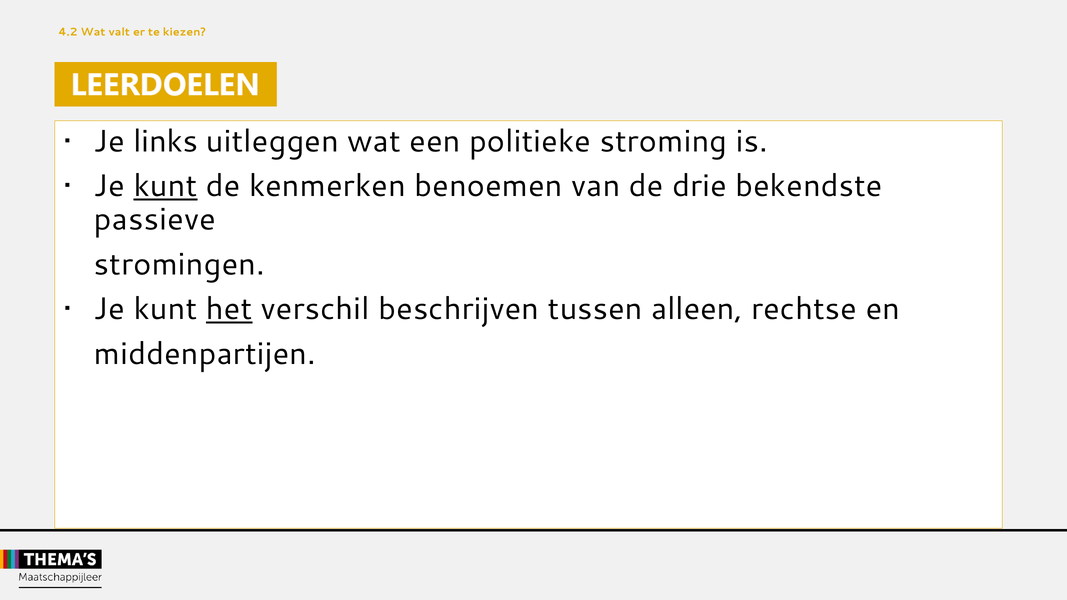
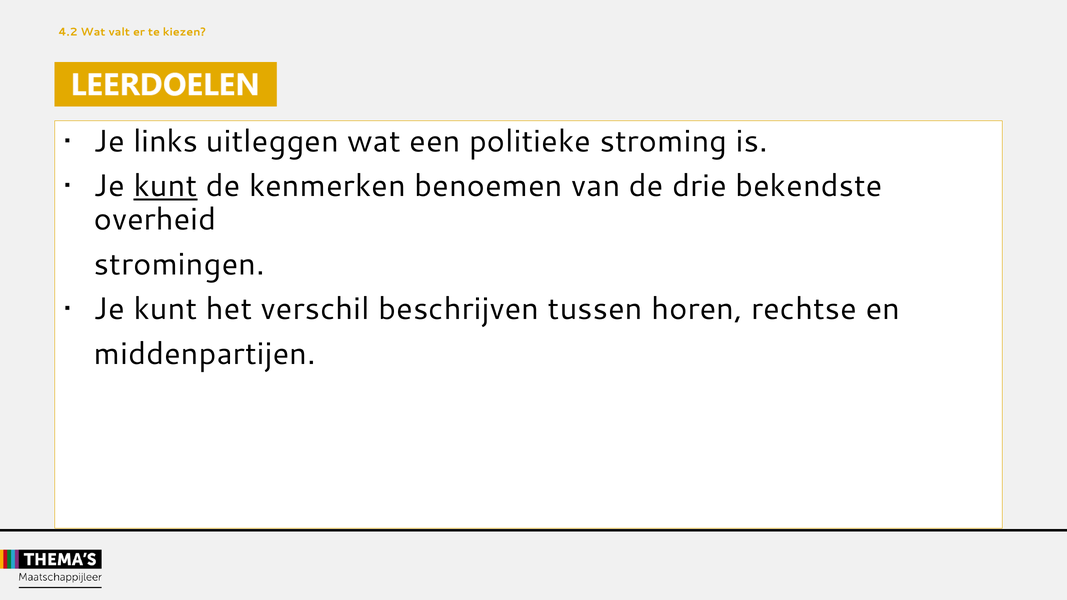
passieve: passieve -> overheid
het underline: present -> none
alleen: alleen -> horen
